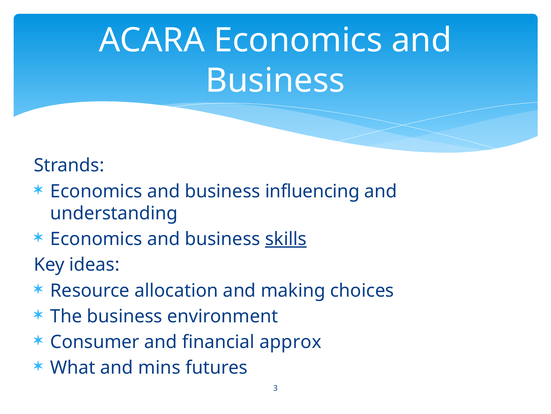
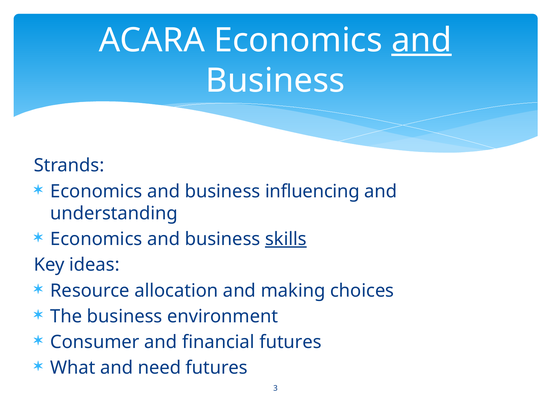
and at (422, 40) underline: none -> present
financial approx: approx -> futures
mins: mins -> need
